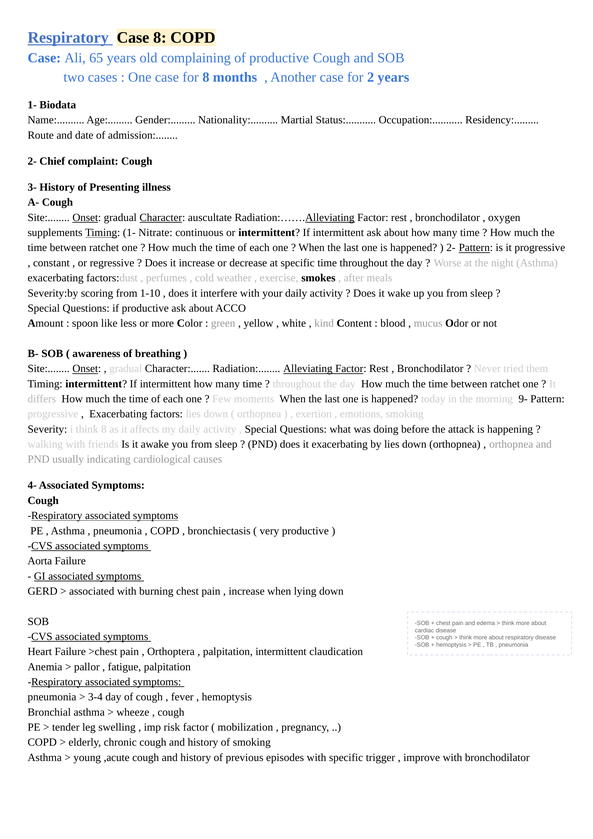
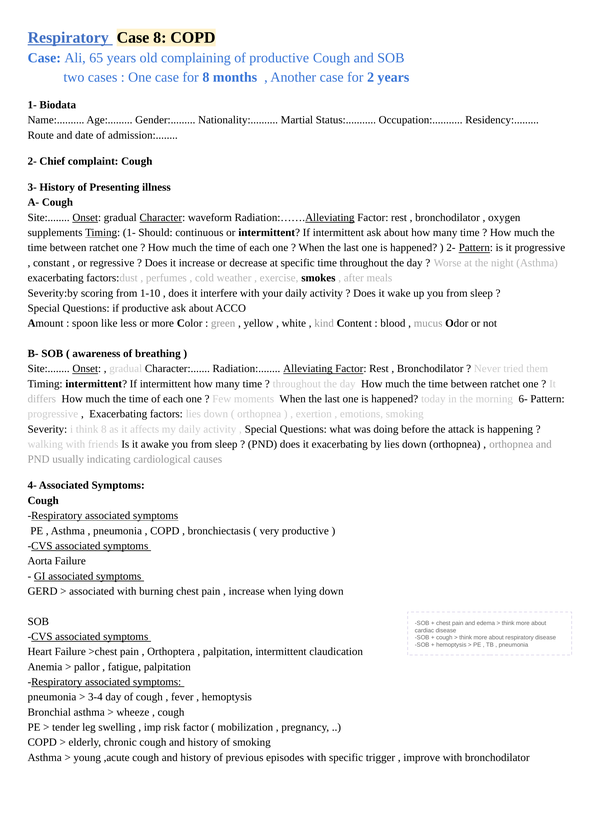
auscultate: auscultate -> waveform
Nitrate: Nitrate -> Should
9-: 9- -> 6-
